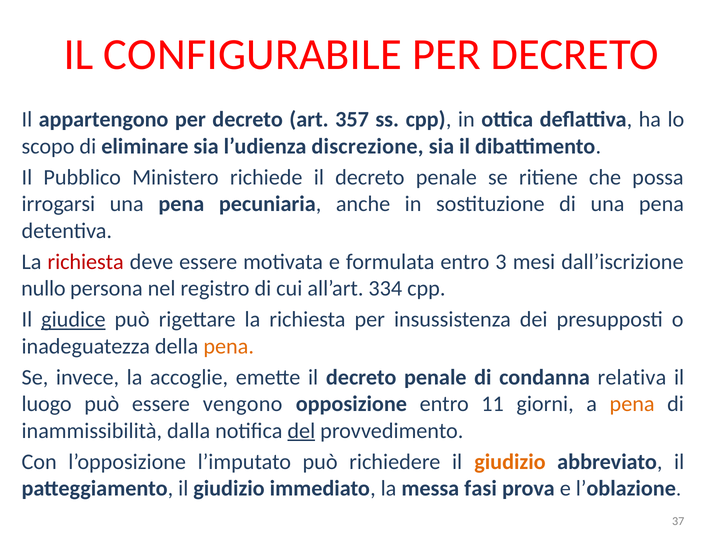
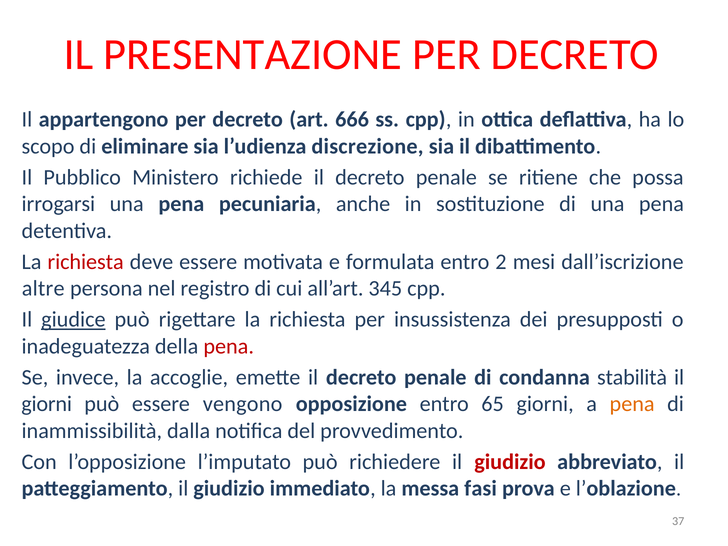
CONFIGURABILE: CONFIGURABILE -> PRESENTAZIONE
357: 357 -> 666
3: 3 -> 2
nullo: nullo -> altre
334: 334 -> 345
pena at (229, 346) colour: orange -> red
relativa: relativa -> stabilità
luogo at (47, 404): luogo -> giorni
11: 11 -> 65
del underline: present -> none
giudizio at (510, 462) colour: orange -> red
